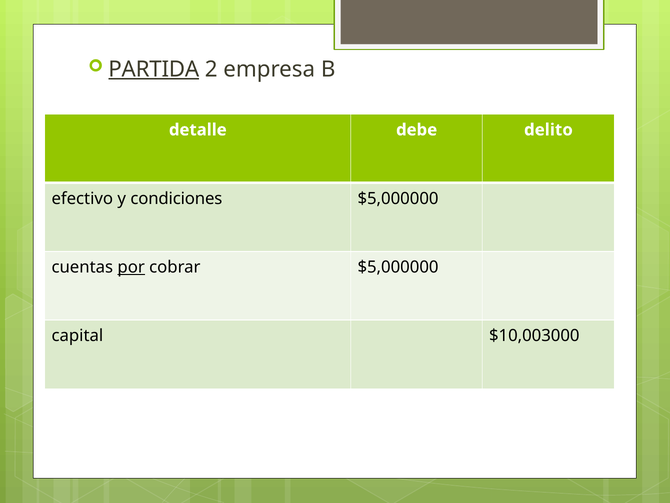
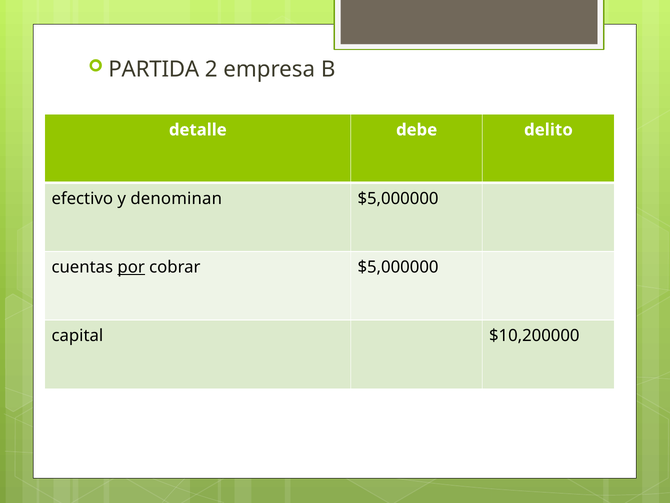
PARTIDA underline: present -> none
condiciones: condiciones -> denominan
$10,003000: $10,003000 -> $10,200000
